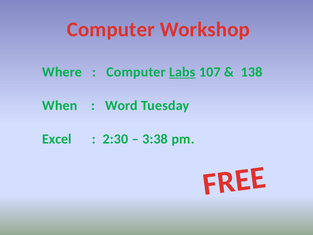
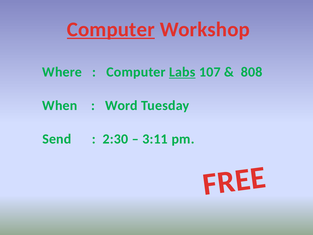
Computer at (111, 29) underline: none -> present
138: 138 -> 808
Excel: Excel -> Send
3:38: 3:38 -> 3:11
